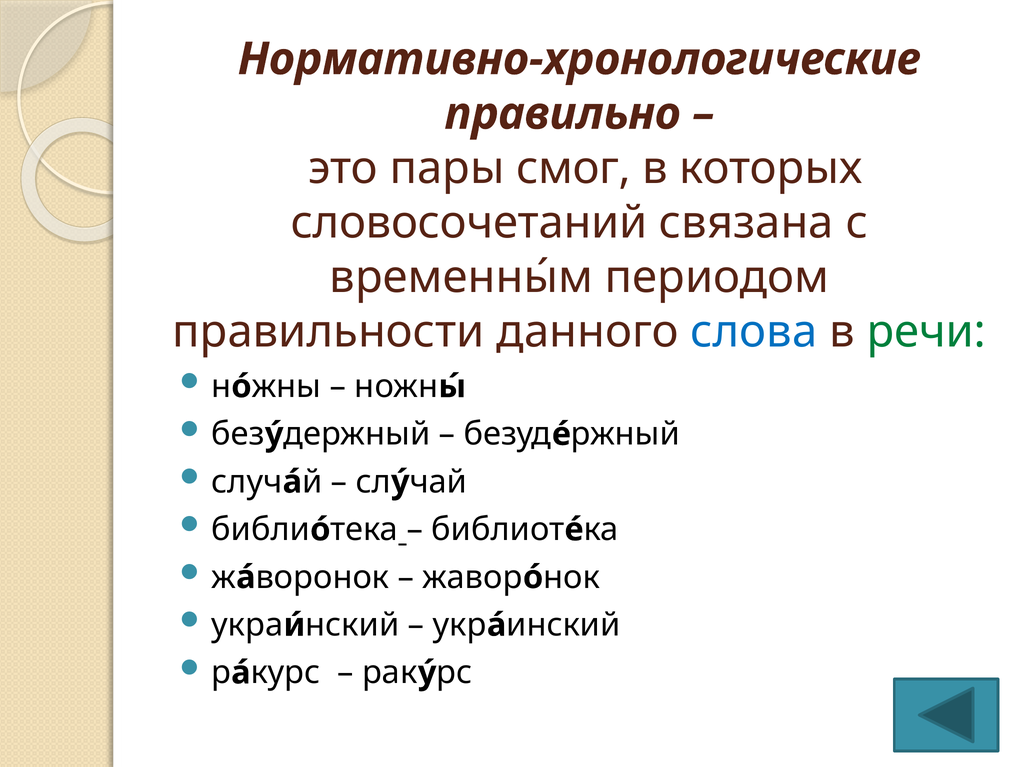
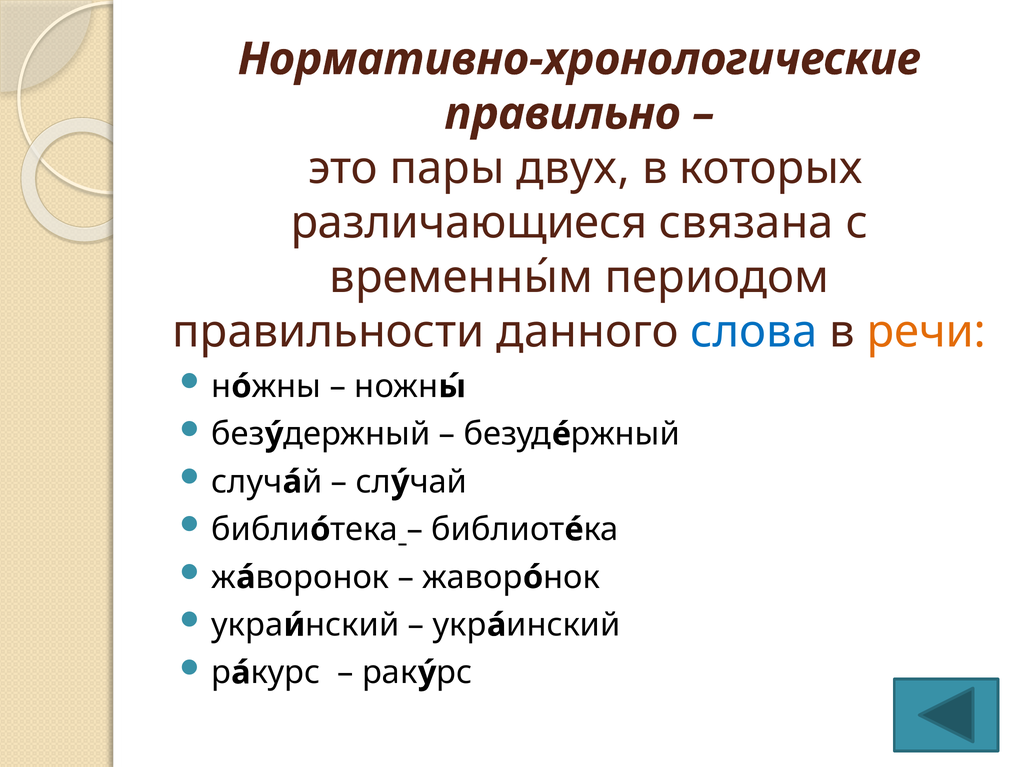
смог: смог -> двух
словосочетаний: словосочетаний -> различающиеся
речи colour: green -> orange
